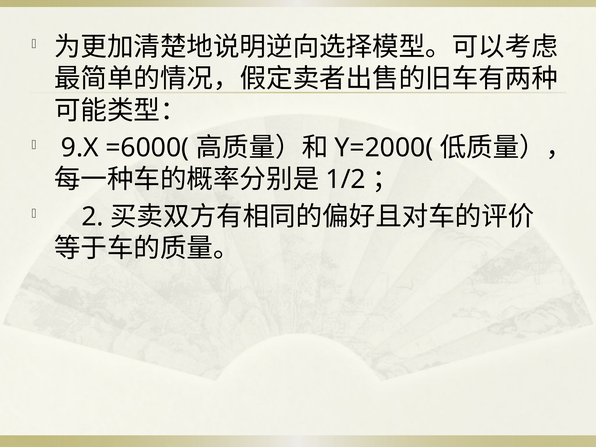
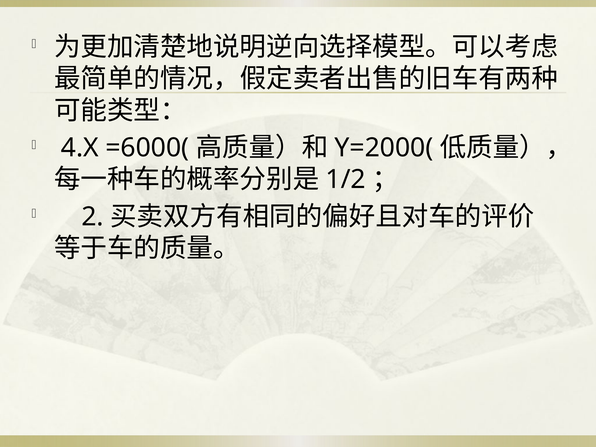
9.X: 9.X -> 4.X
